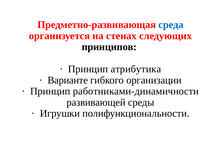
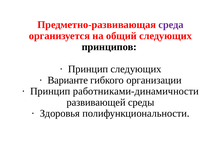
среда colour: blue -> purple
стенах: стенах -> общий
Принцип атрибутика: атрибутика -> следующих
Игрушки: Игрушки -> Здоровья
